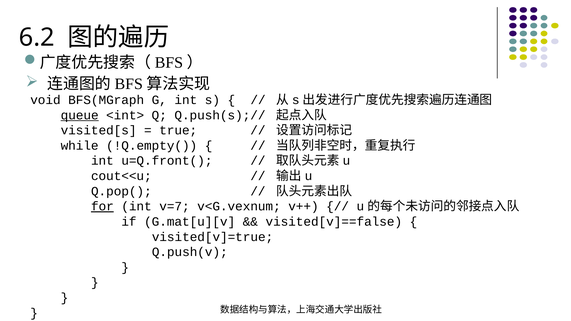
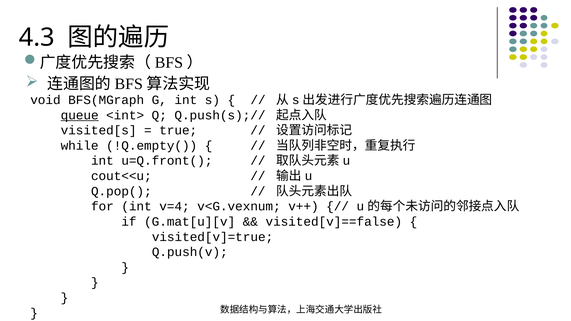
6.2: 6.2 -> 4.3
for underline: present -> none
v=7: v=7 -> v=4
